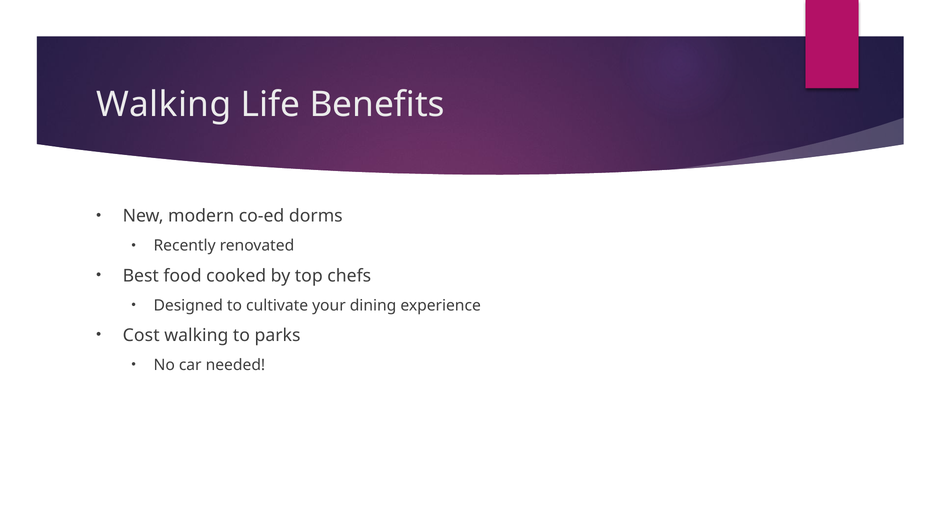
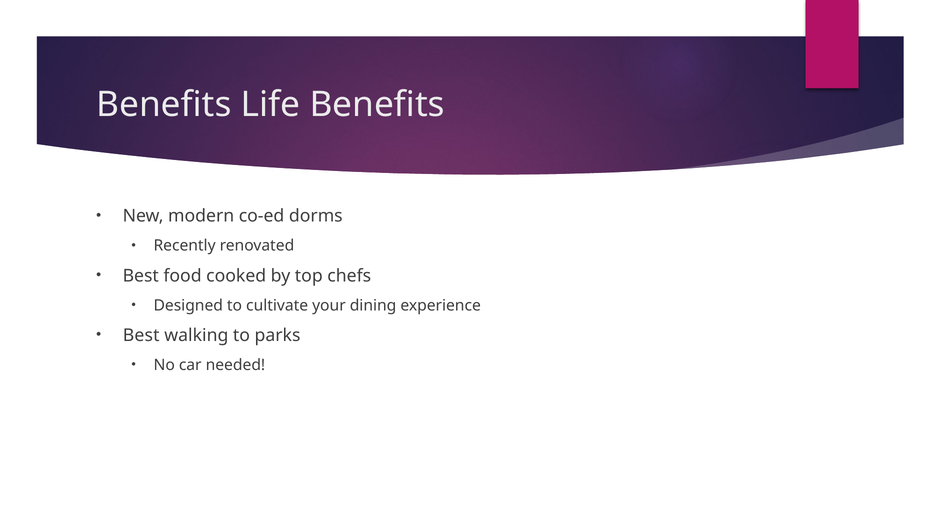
Walking at (164, 105): Walking -> Benefits
Cost at (141, 335): Cost -> Best
